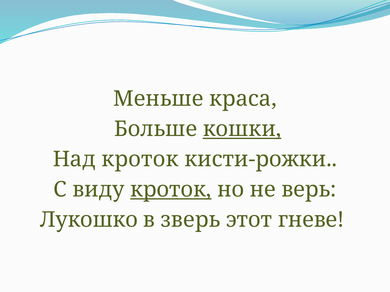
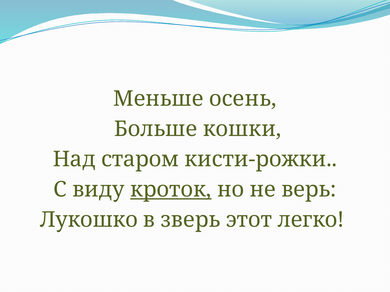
краса: краса -> осень
кошки underline: present -> none
Над кроток: кроток -> старом
гневе: гневе -> легко
